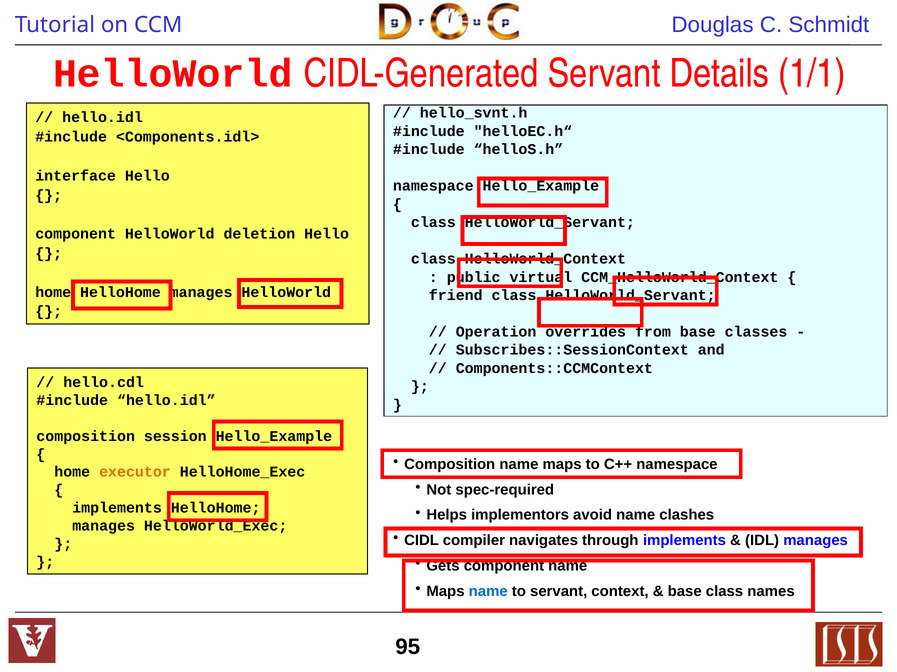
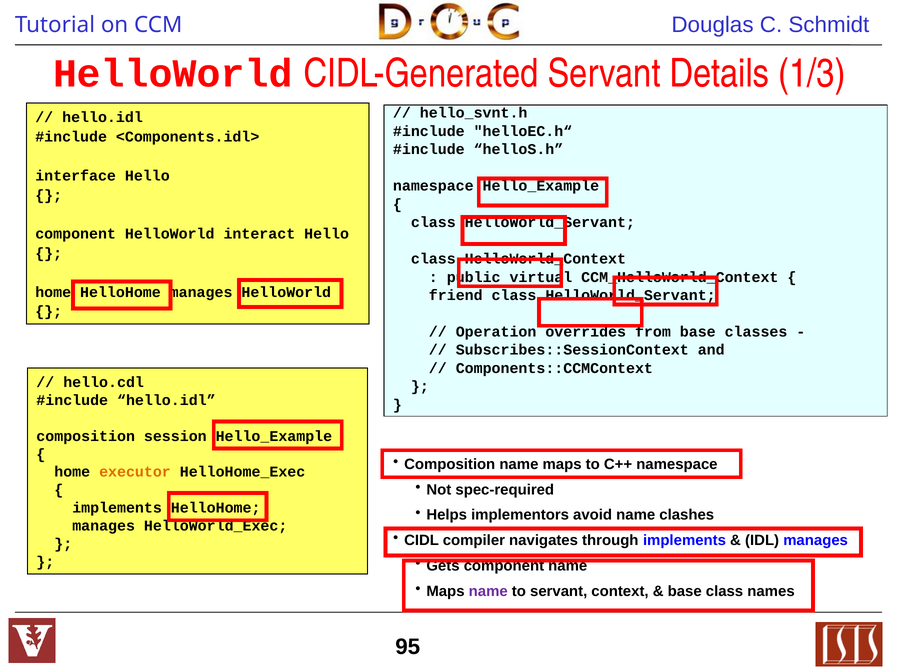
1/1: 1/1 -> 1/3
deletion: deletion -> interact
name at (488, 592) colour: blue -> purple
